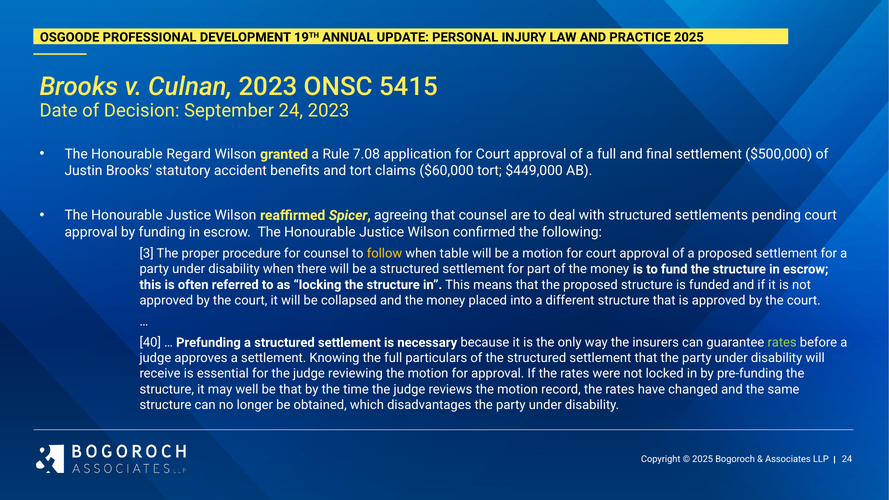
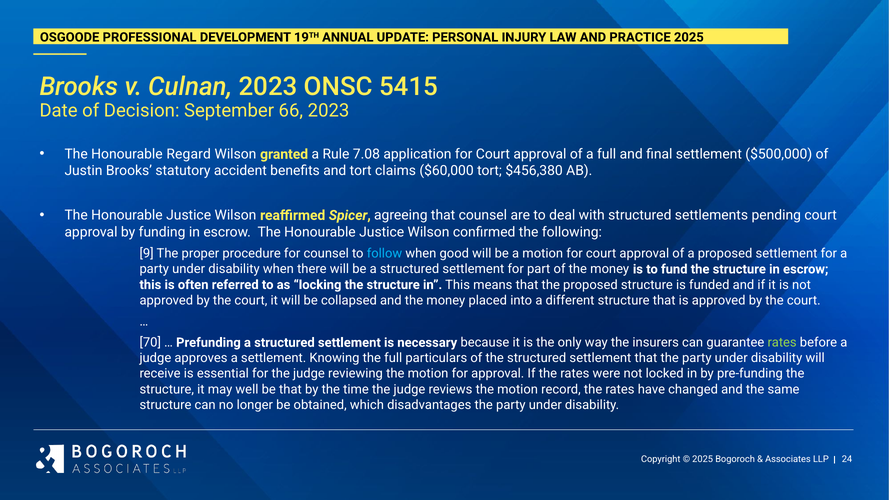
September 24: 24 -> 66
$449,000: $449,000 -> $456,380
3: 3 -> 9
follow colour: yellow -> light blue
table: table -> good
40: 40 -> 70
